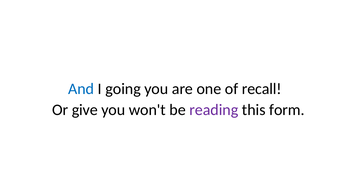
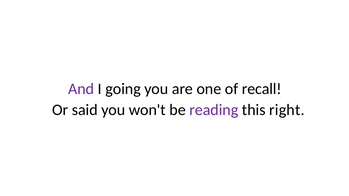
And colour: blue -> purple
give: give -> said
form: form -> right
